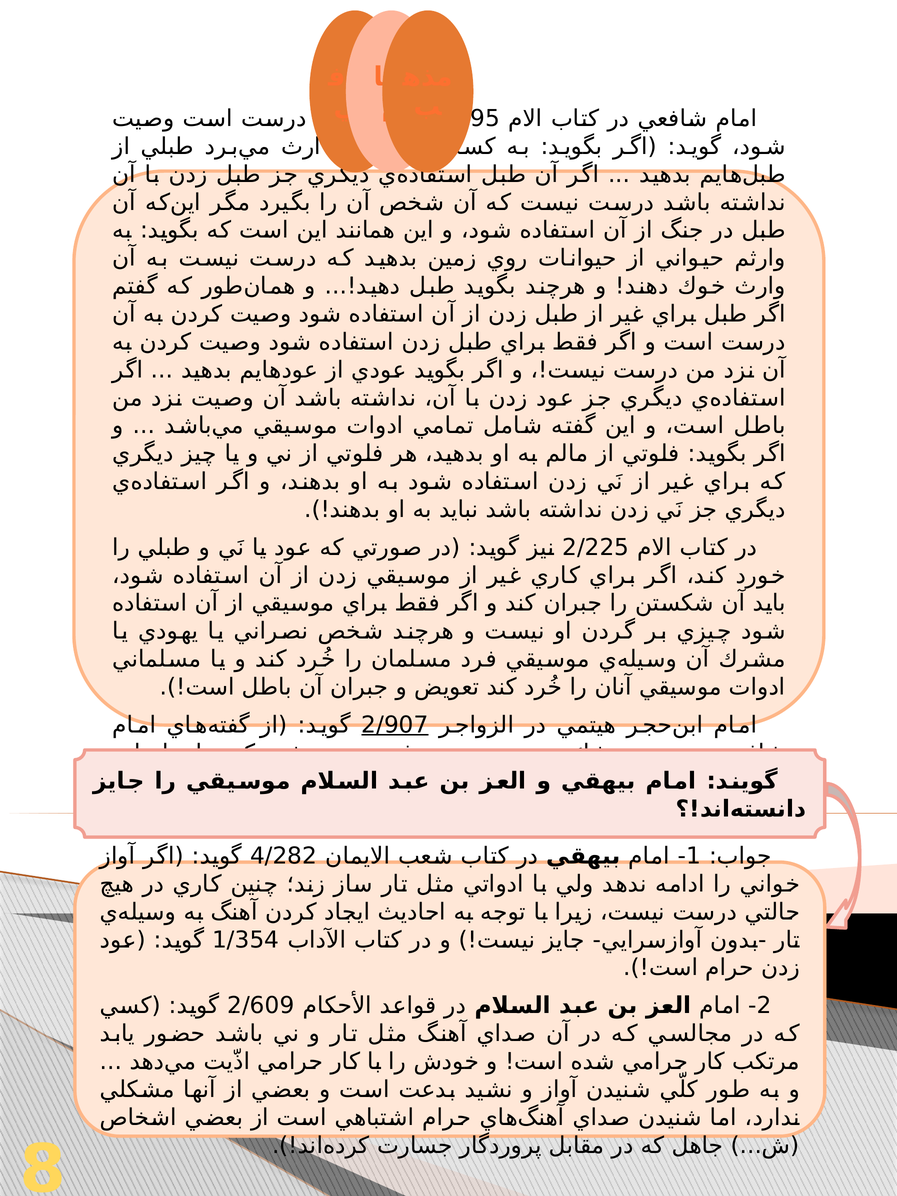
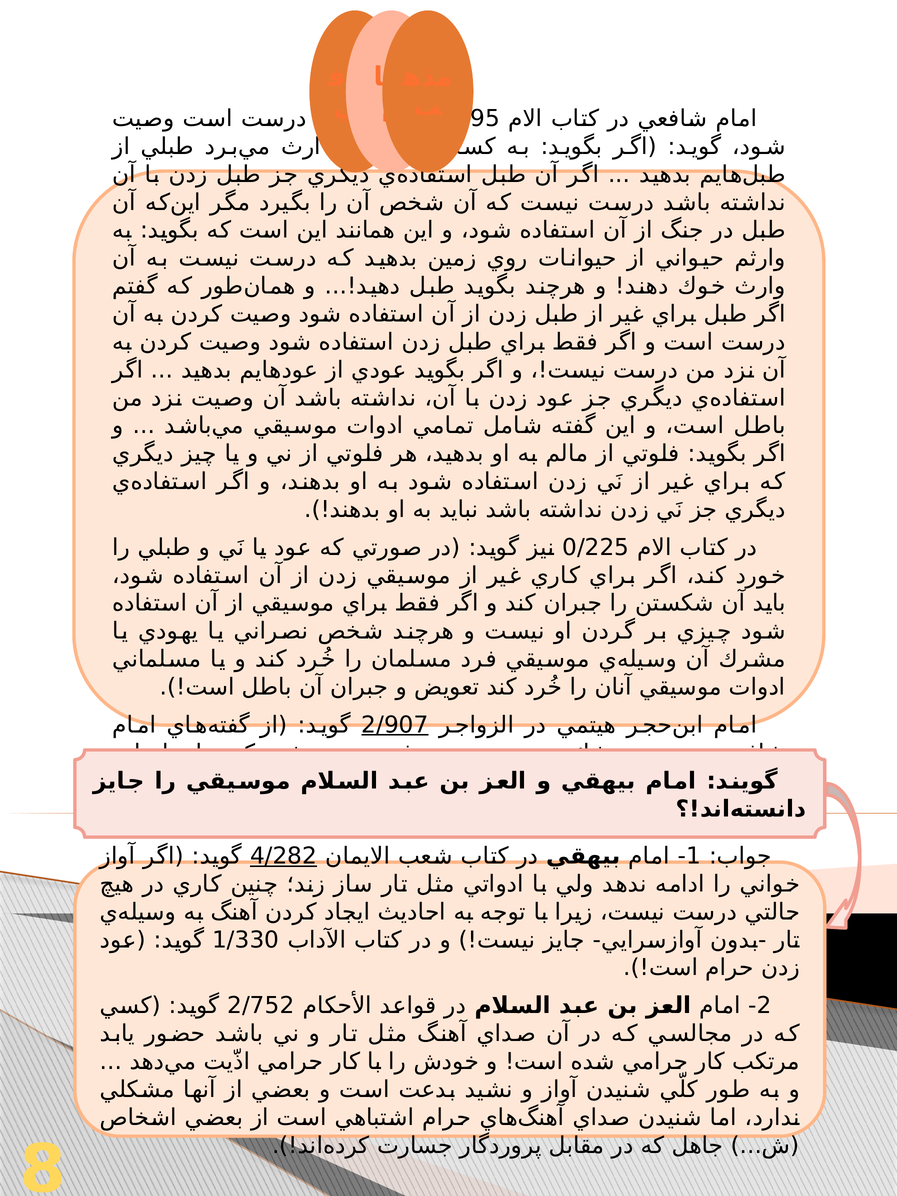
2/225: 2/225 -> 0/225
4/282 underline: none -> present
1/354: 1/354 -> 1/330
2/609: 2/609 -> 2/752
